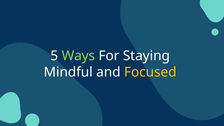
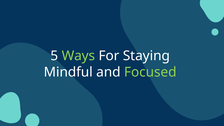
Focused colour: yellow -> light green
